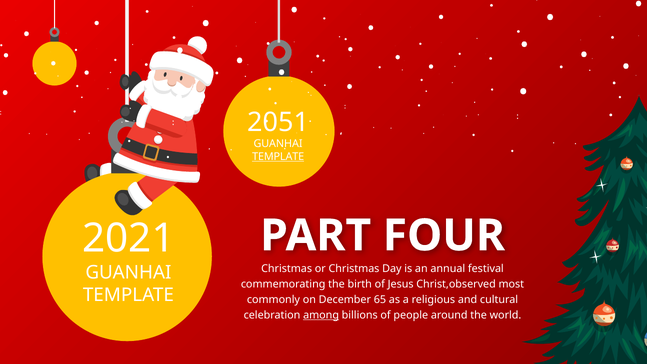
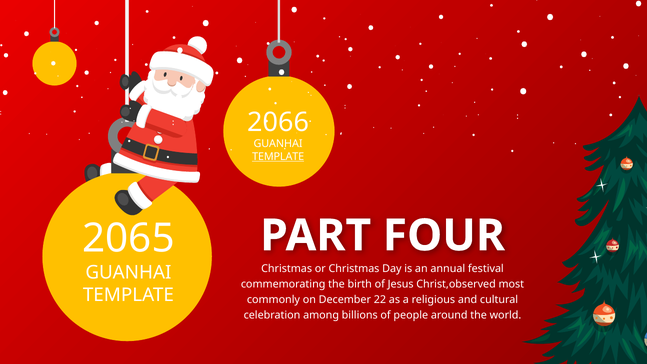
2051: 2051 -> 2066
2021: 2021 -> 2065
65: 65 -> 22
among underline: present -> none
